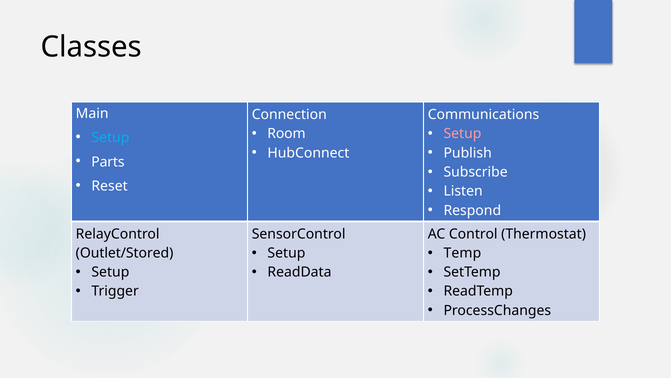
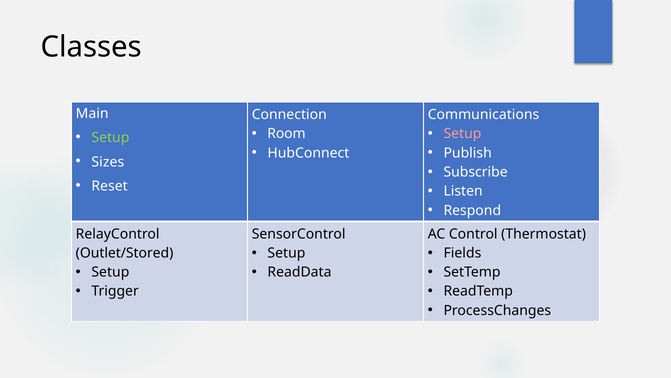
Setup at (110, 138) colour: light blue -> light green
Parts: Parts -> Sizes
Temp: Temp -> Fields
